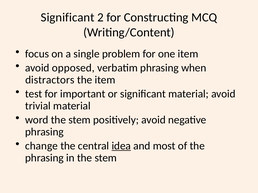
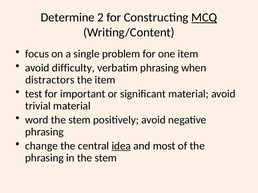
Significant at (68, 17): Significant -> Determine
MCQ underline: none -> present
opposed: opposed -> difficulty
